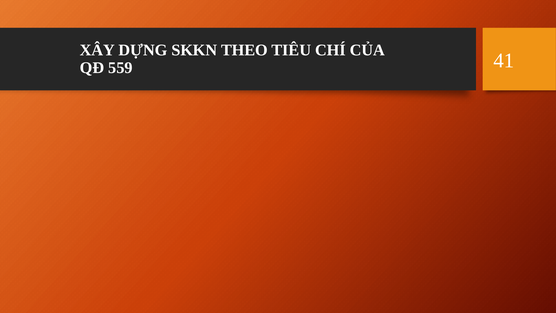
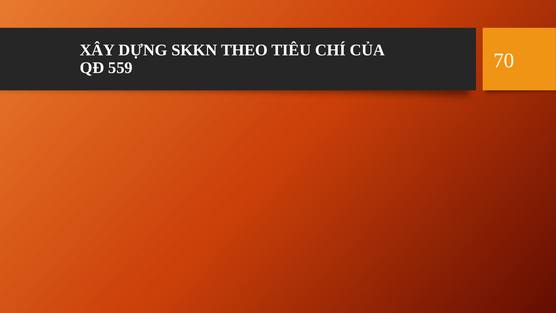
41: 41 -> 70
